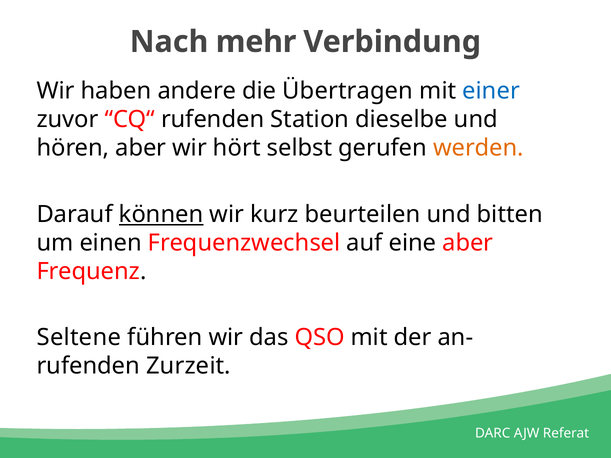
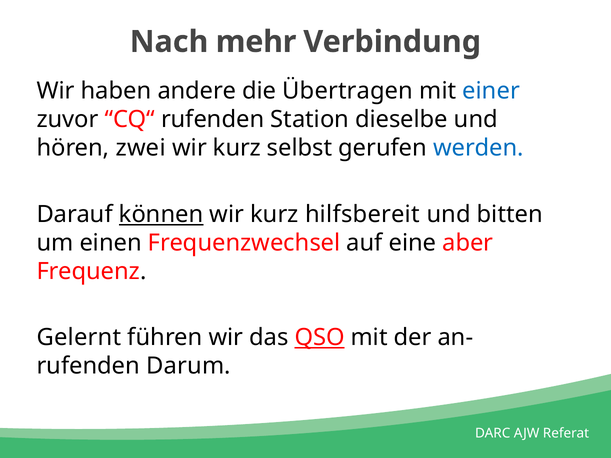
hören aber: aber -> zwei
hört at (237, 148): hört -> kurz
werden colour: orange -> blue
beurteilen: beurteilen -> hilfsbereit
Seltene: Seltene -> Gelernt
QSO underline: none -> present
Zurzeit: Zurzeit -> Darum
